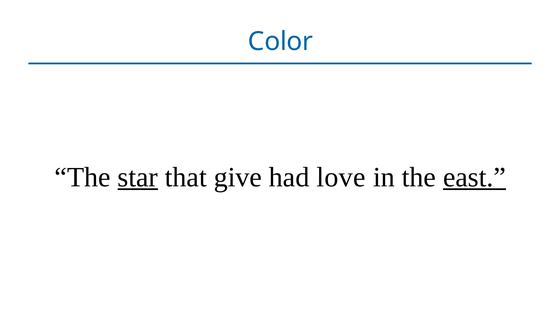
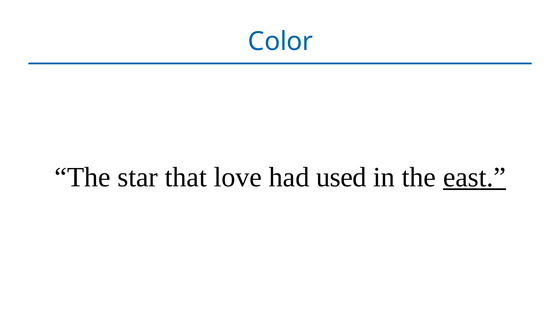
star underline: present -> none
give: give -> love
love: love -> used
